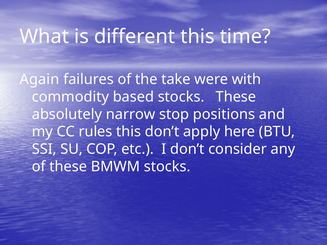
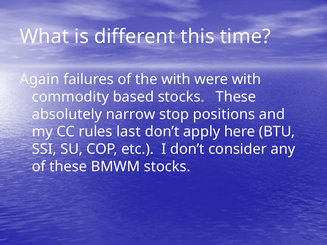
the take: take -> with
rules this: this -> last
